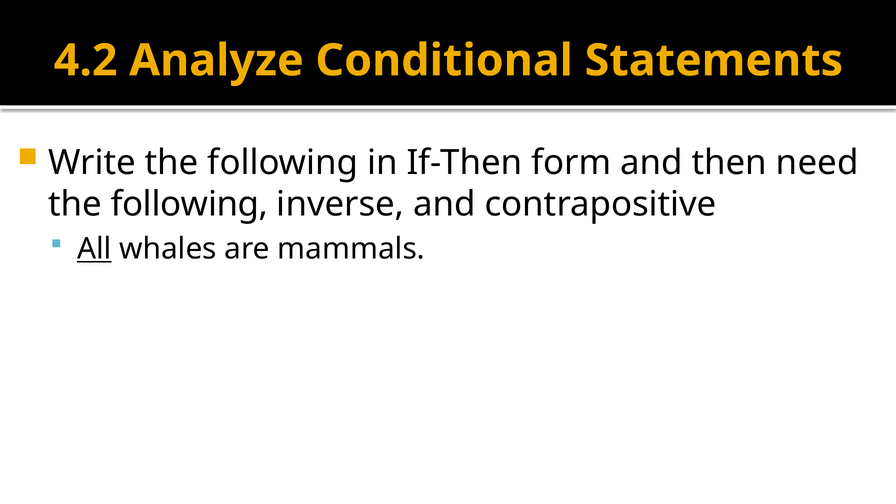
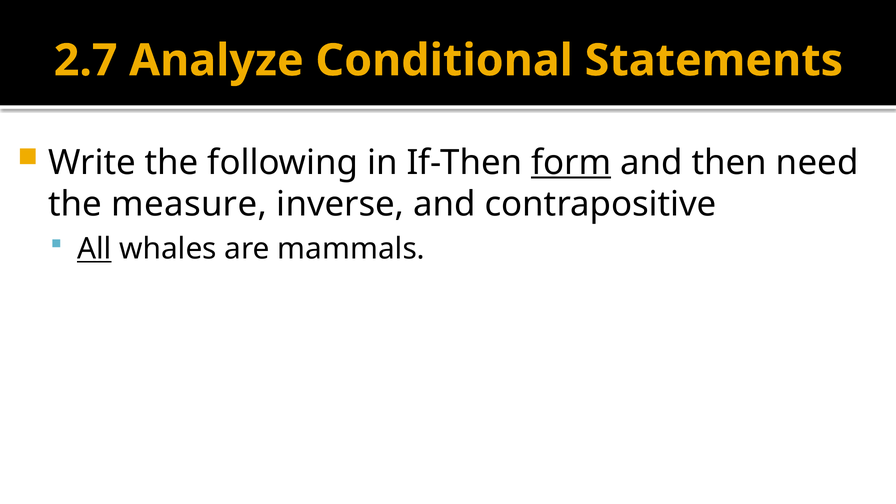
4.2: 4.2 -> 2.7
form underline: none -> present
following at (189, 204): following -> measure
